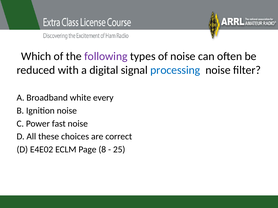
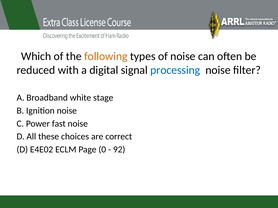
following colour: purple -> orange
every: every -> stage
8: 8 -> 0
25: 25 -> 92
